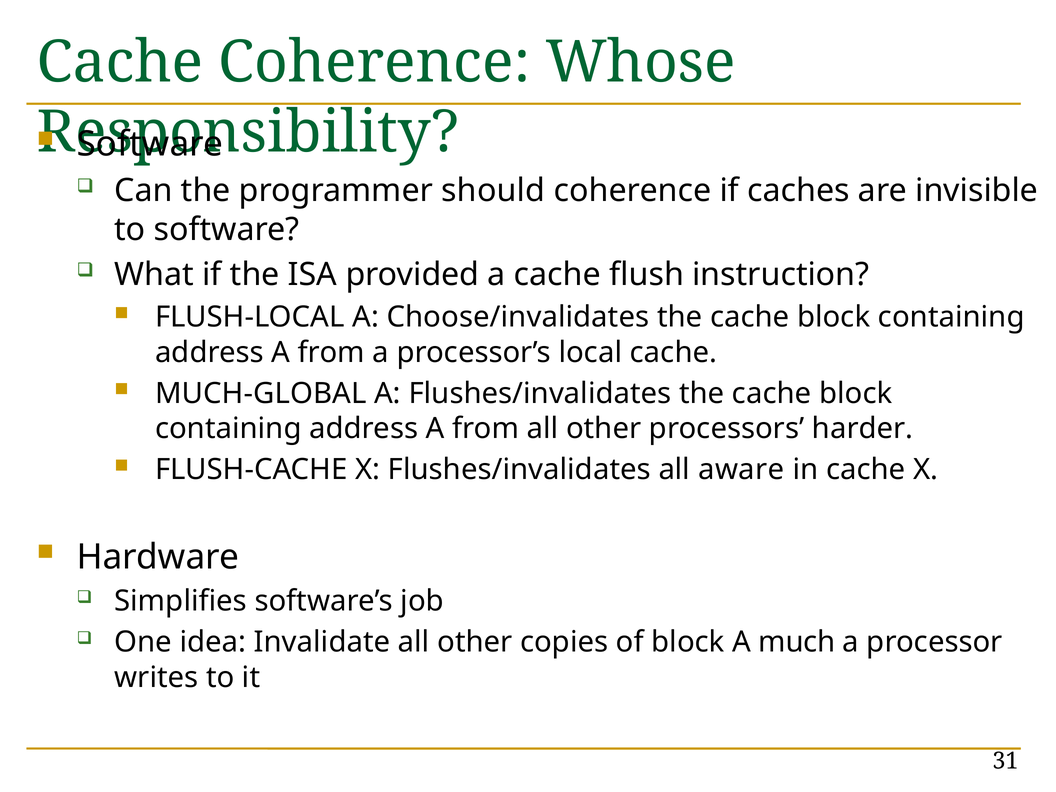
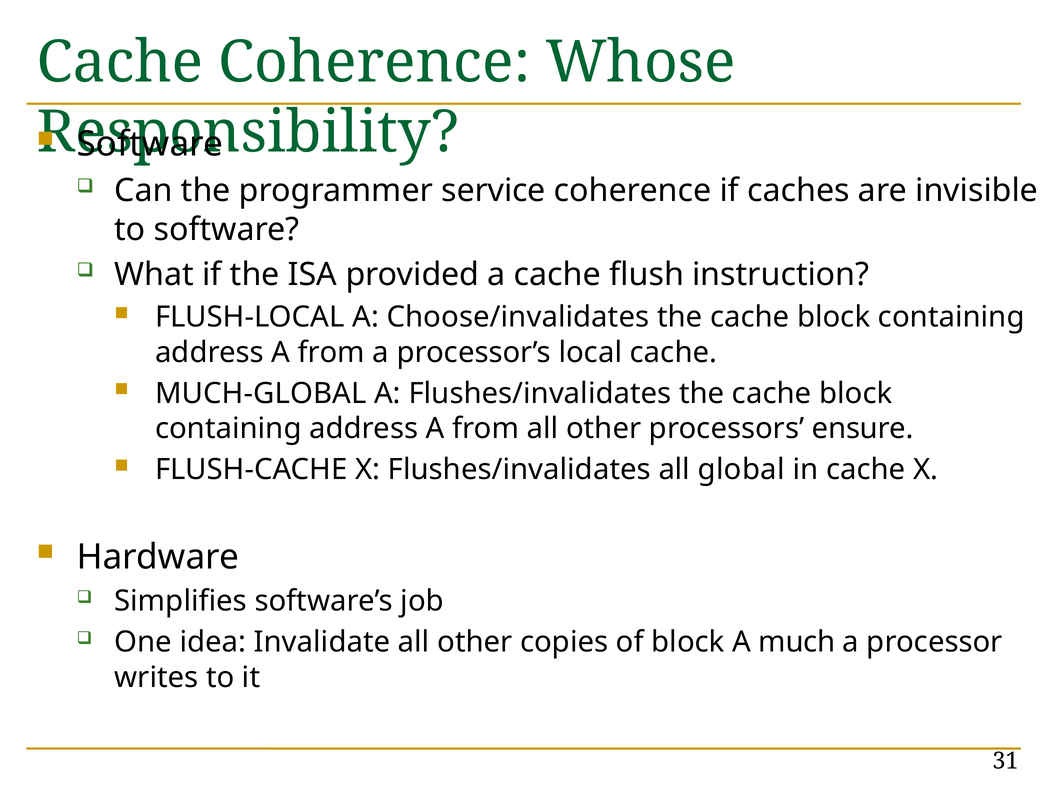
should: should -> service
harder: harder -> ensure
aware: aware -> global
